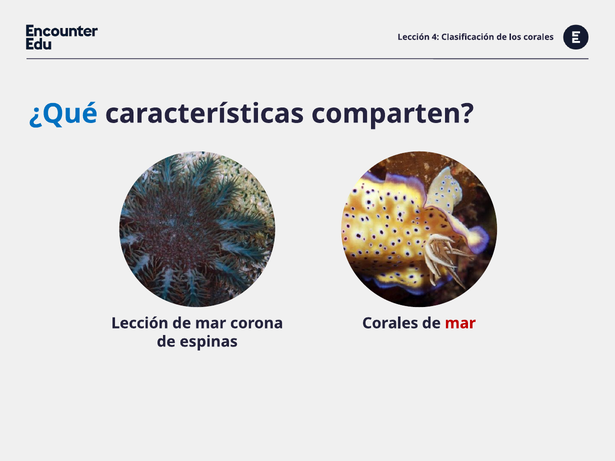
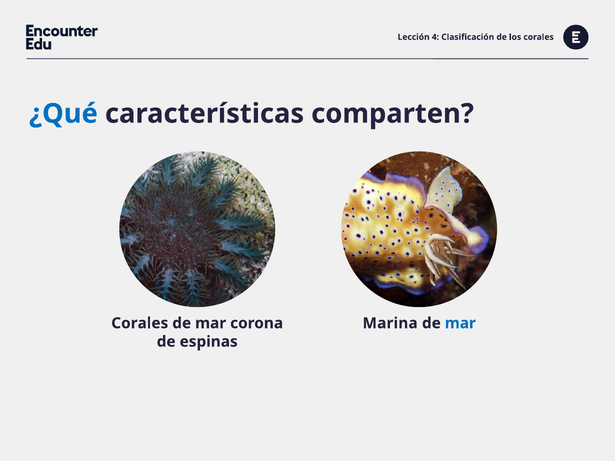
Lección at (140, 323): Lección -> Corales
Corales at (390, 323): Corales -> Marina
mar at (460, 323) colour: red -> blue
